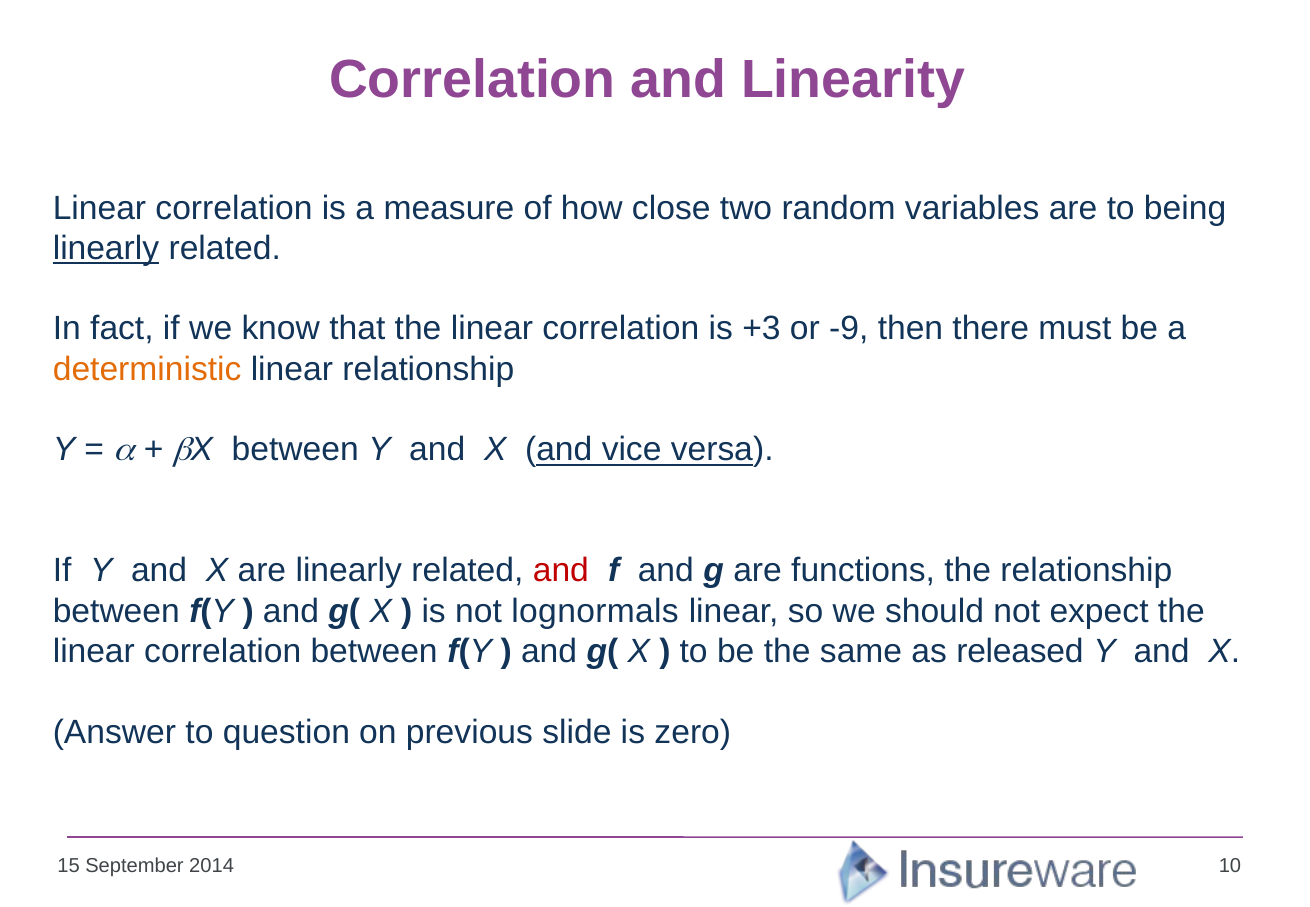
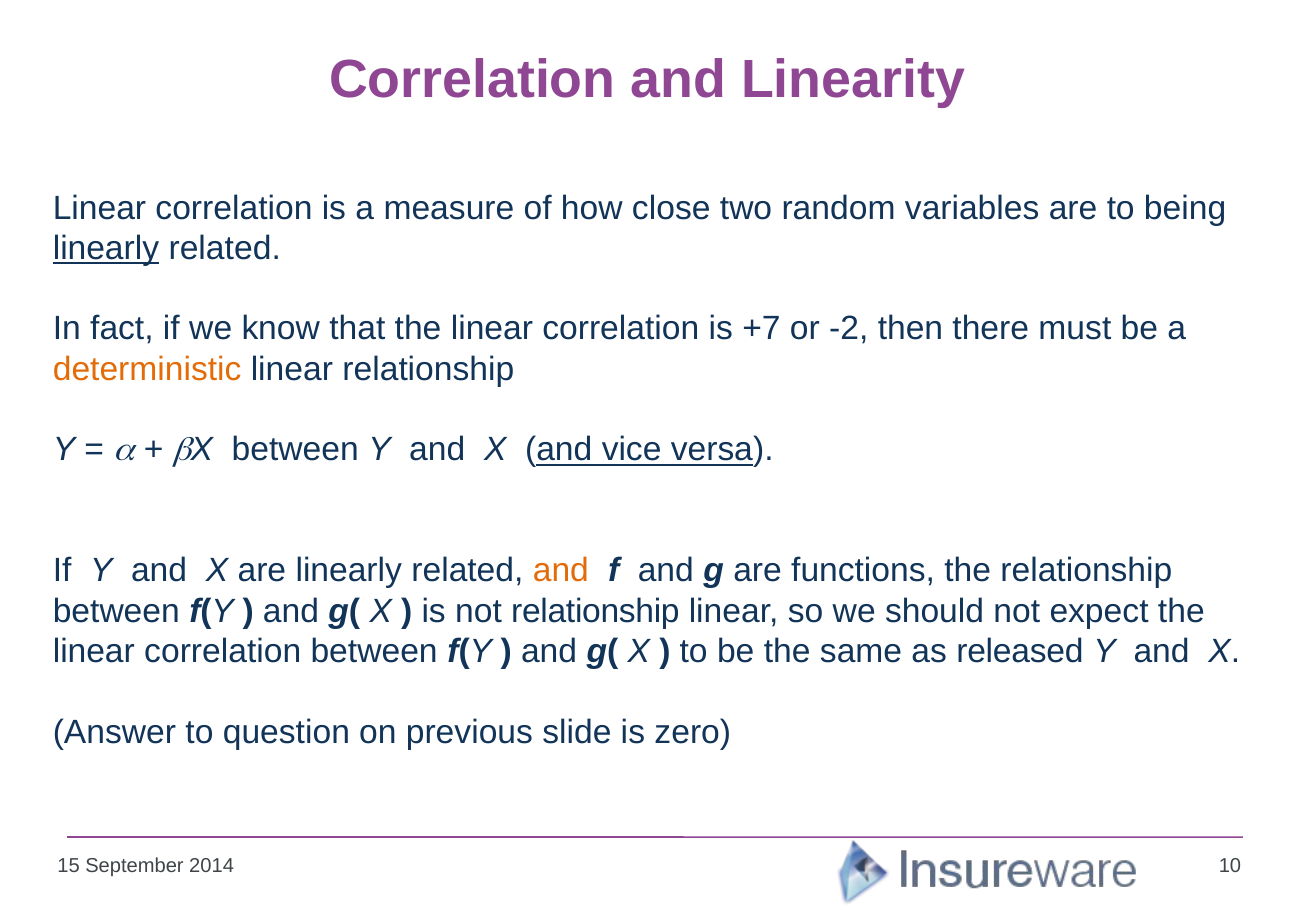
+3: +3 -> +7
-9: -9 -> -2
and at (561, 571) colour: red -> orange
not lognormals: lognormals -> relationship
